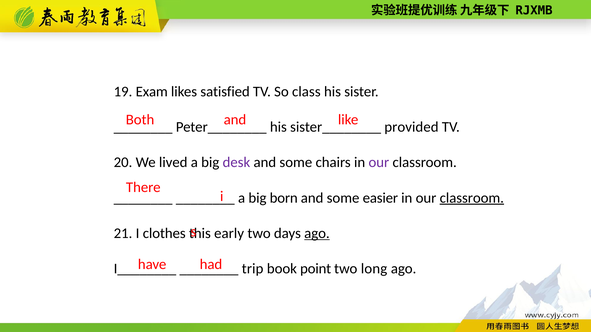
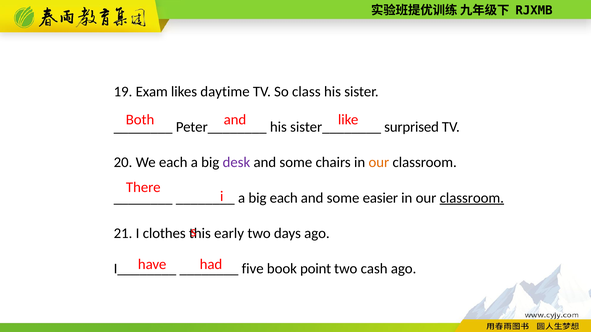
satisfied: satisfied -> daytime
provided: provided -> surprised
We lived: lived -> each
our at (379, 163) colour: purple -> orange
big born: born -> each
ago at (317, 234) underline: present -> none
trip: trip -> five
long: long -> cash
